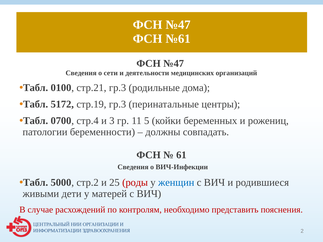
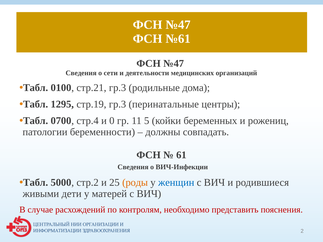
5172: 5172 -> 1295
3: 3 -> 0
роды colour: red -> orange
